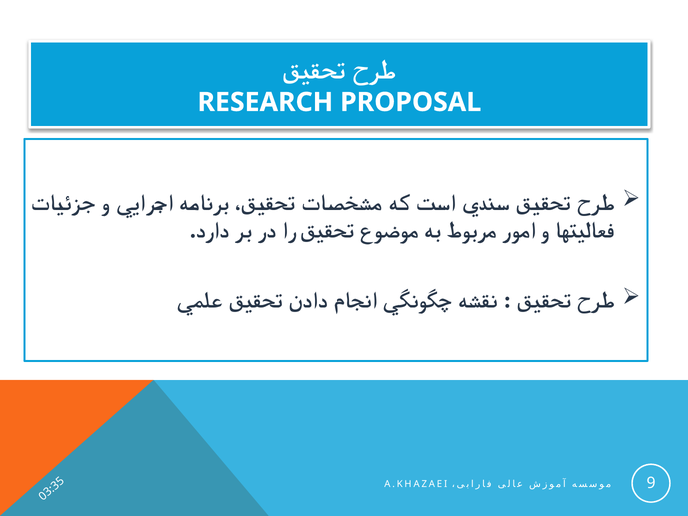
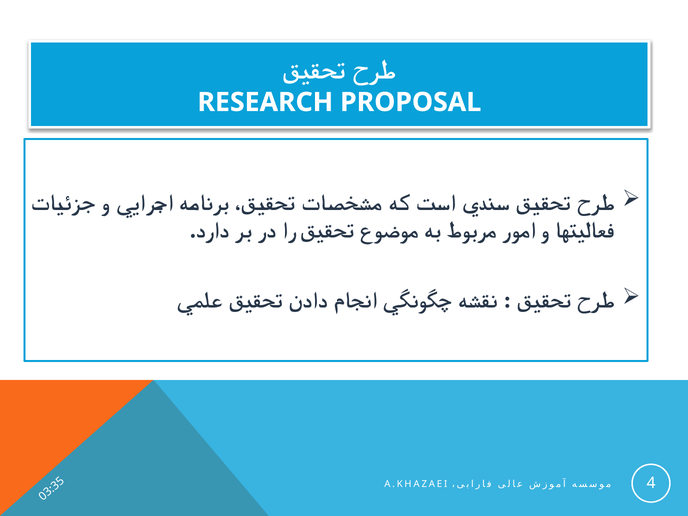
9: 9 -> 4
